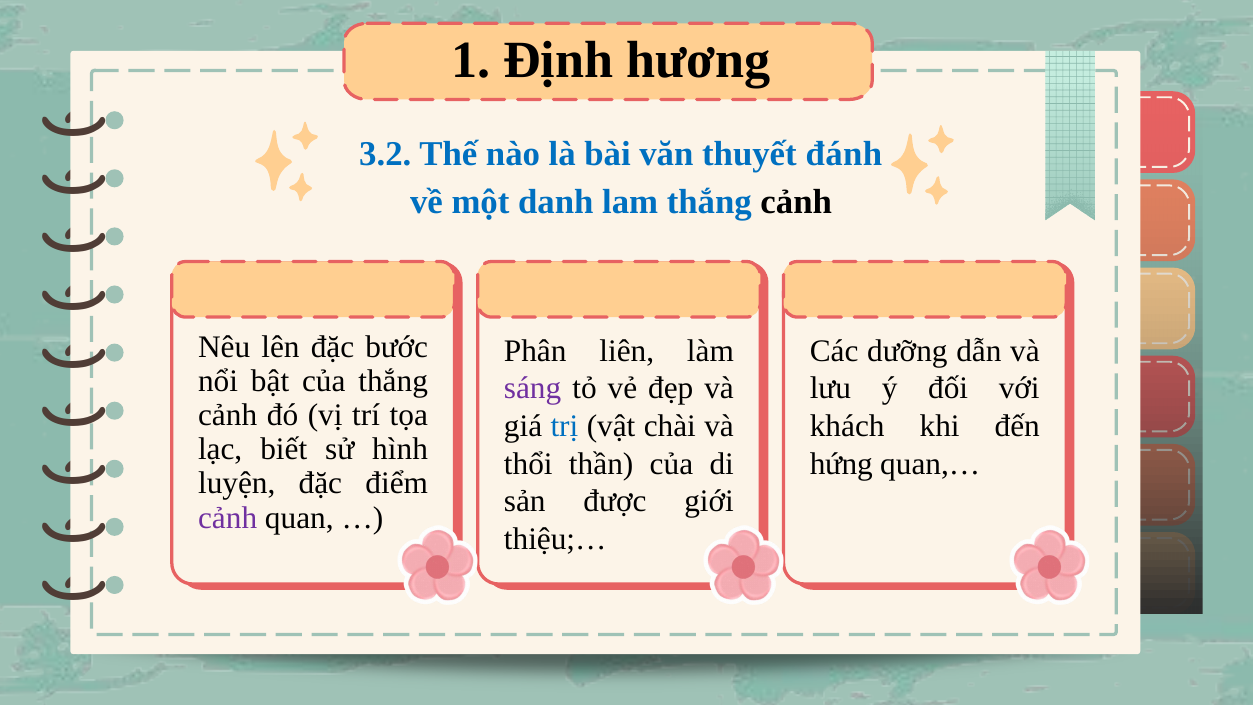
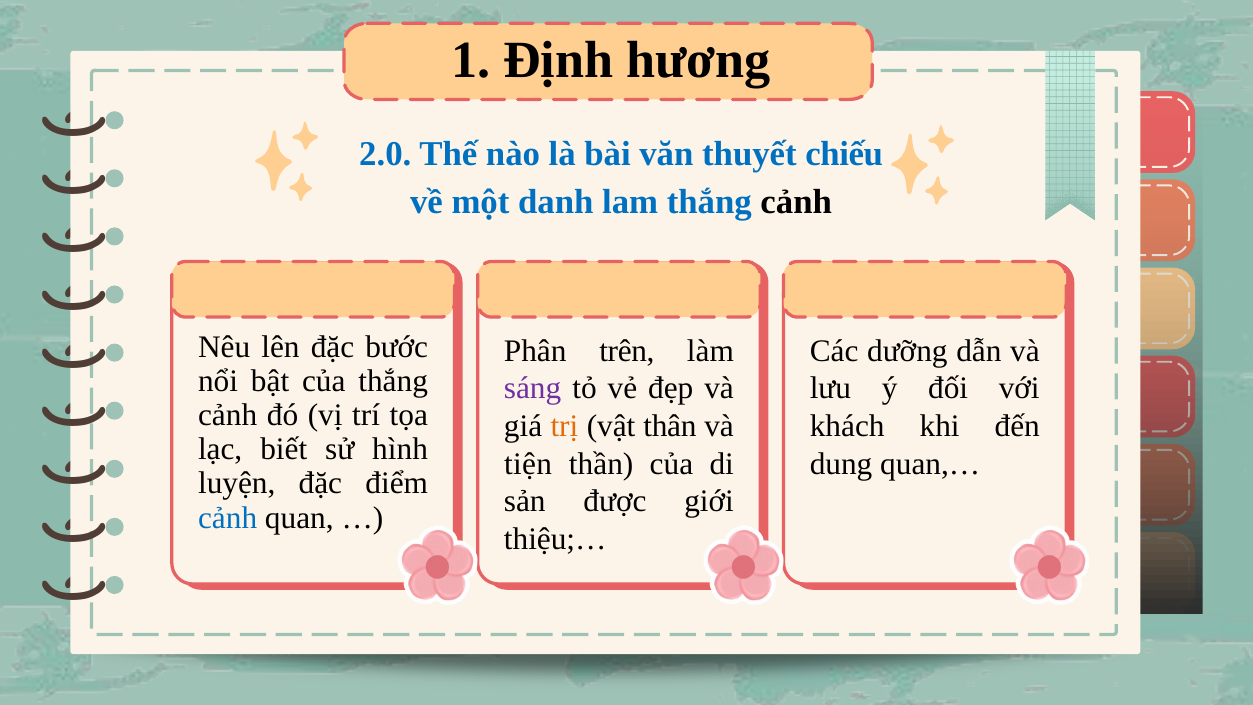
3.2: 3.2 -> 2.0
đánh: đánh -> chiếu
liên: liên -> trên
trị colour: blue -> orange
chài: chài -> thân
thổi: thổi -> tiện
hứng: hứng -> dung
cảnh at (228, 518) colour: purple -> blue
